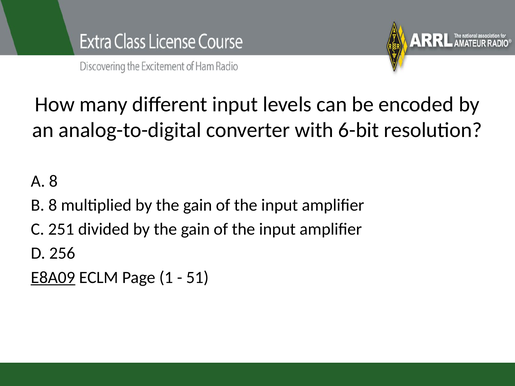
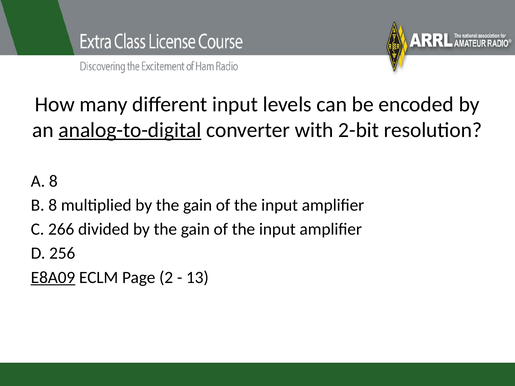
analog-to-digital underline: none -> present
6-bit: 6-bit -> 2-bit
251: 251 -> 266
1: 1 -> 2
51: 51 -> 13
